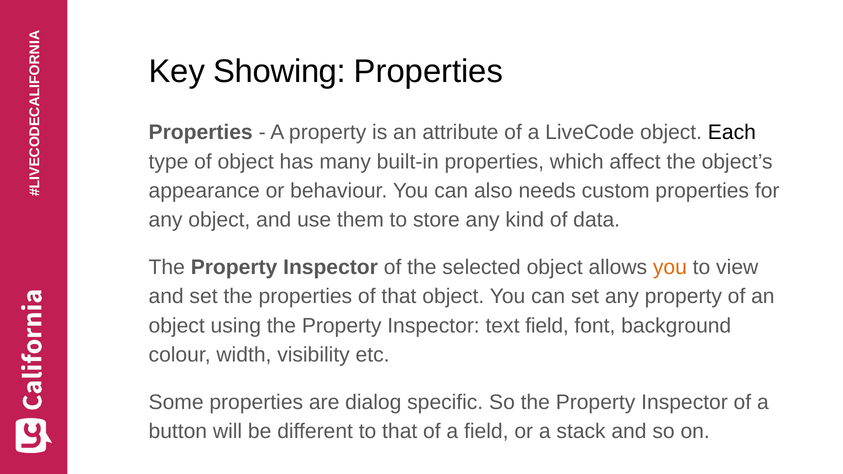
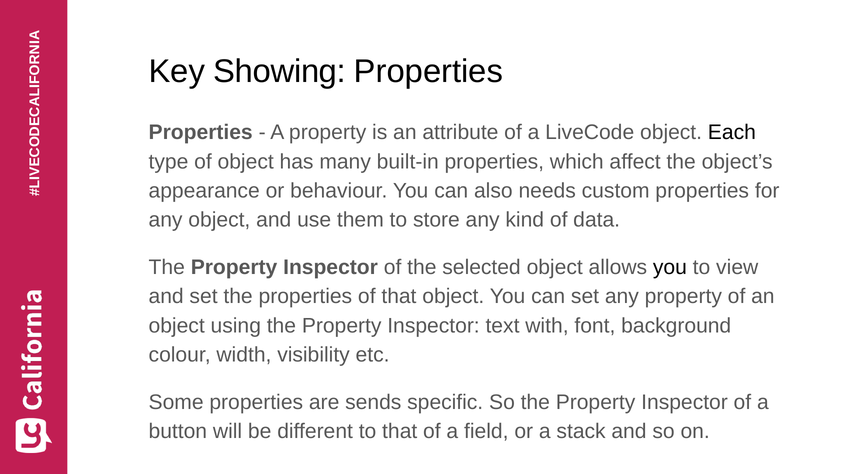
you at (670, 268) colour: orange -> black
text field: field -> with
dialog: dialog -> sends
